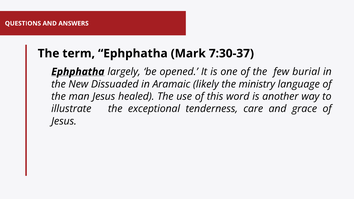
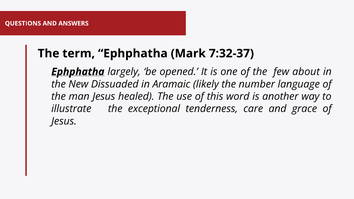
7:30-37: 7:30-37 -> 7:32-37
burial: burial -> about
ministry: ministry -> number
